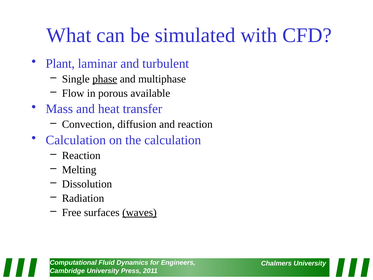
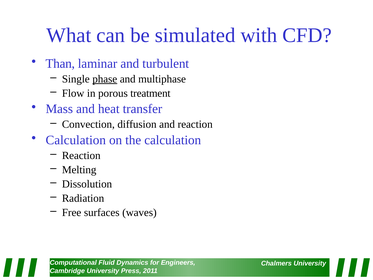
Plant: Plant -> Than
available: available -> treatment
waves underline: present -> none
